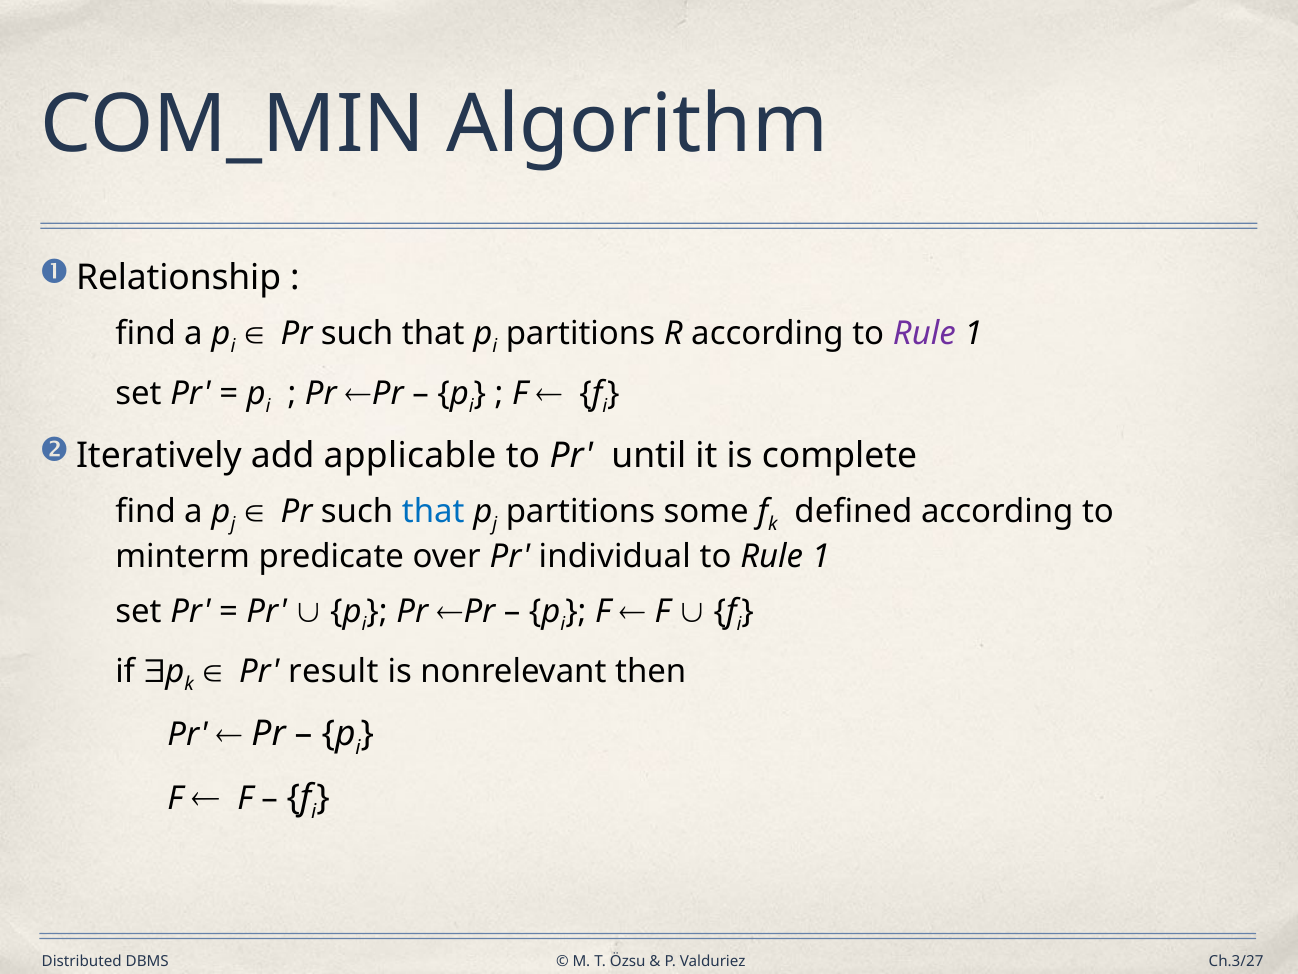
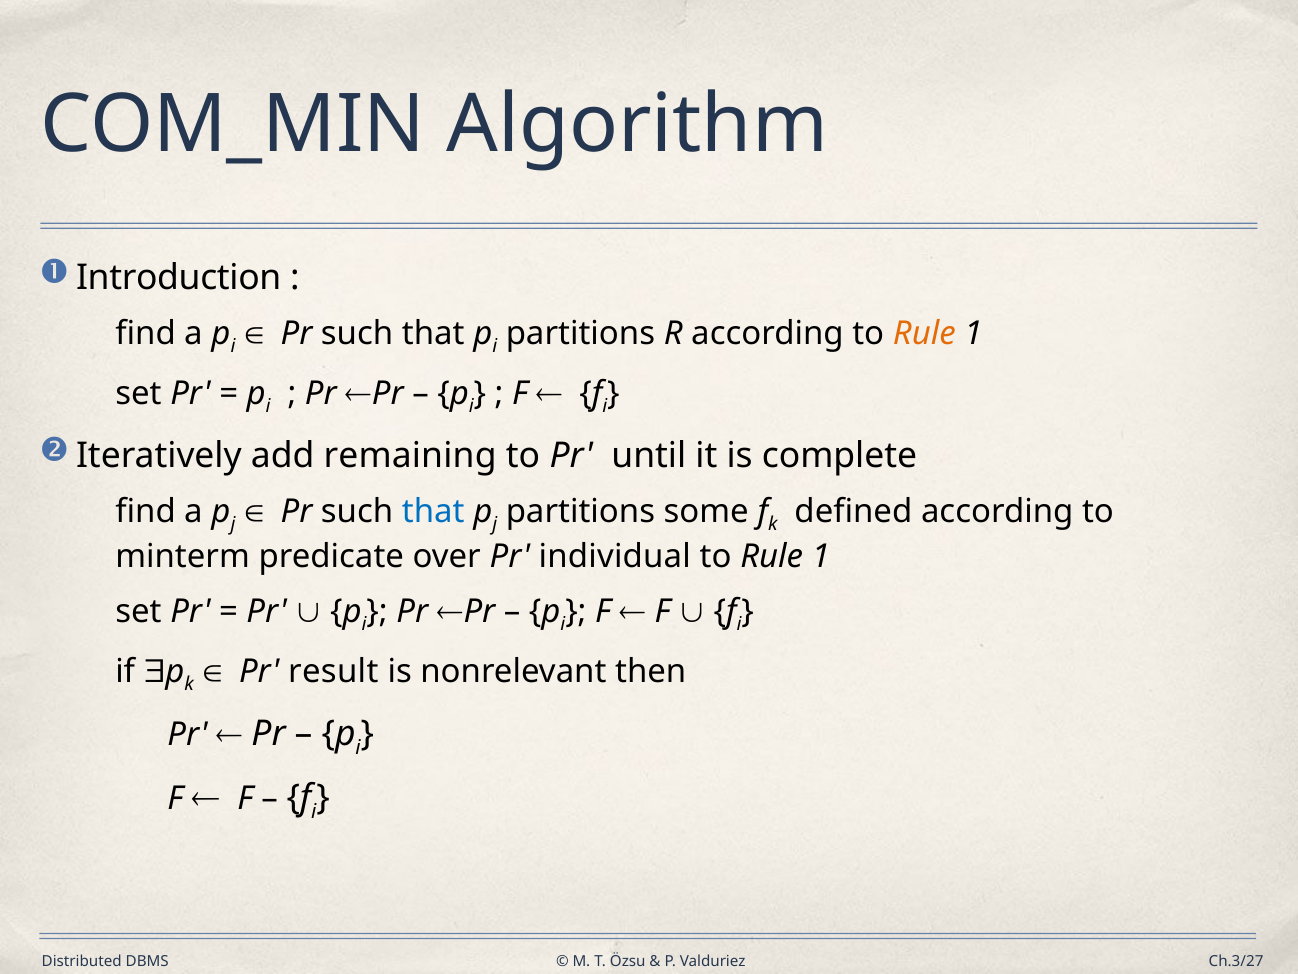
Relationship: Relationship -> Introduction
Rule at (924, 333) colour: purple -> orange
applicable: applicable -> remaining
